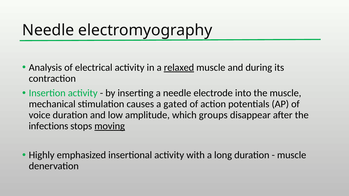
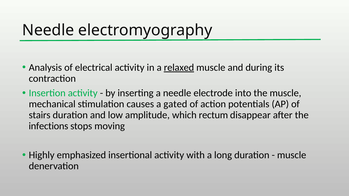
voice: voice -> stairs
groups: groups -> rectum
moving underline: present -> none
